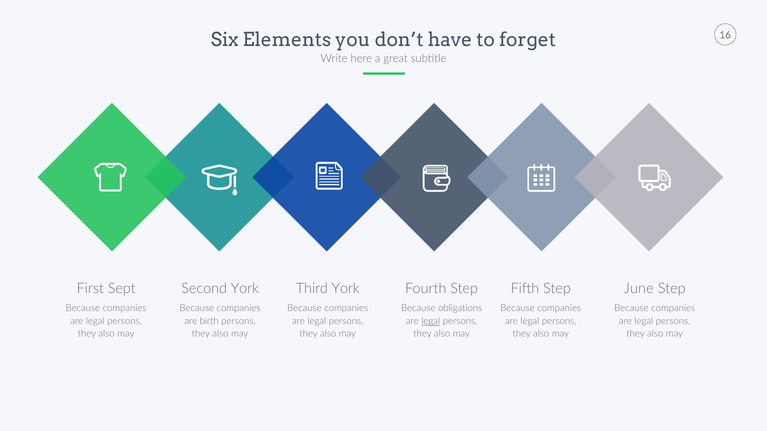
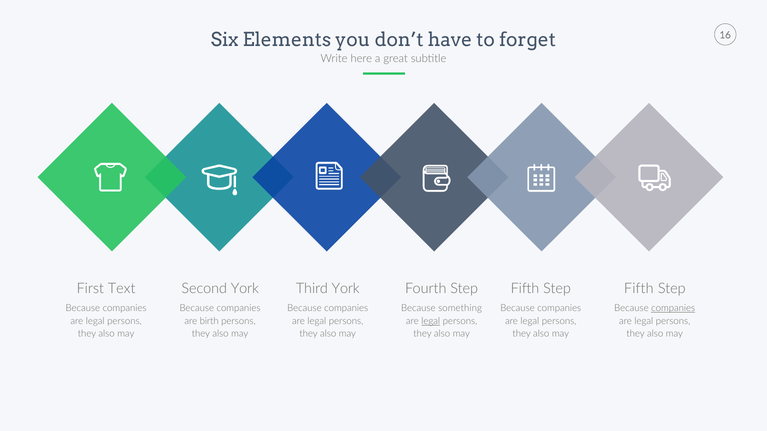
Sept: Sept -> Text
June at (639, 289): June -> Fifth
obligations: obligations -> something
companies at (673, 309) underline: none -> present
